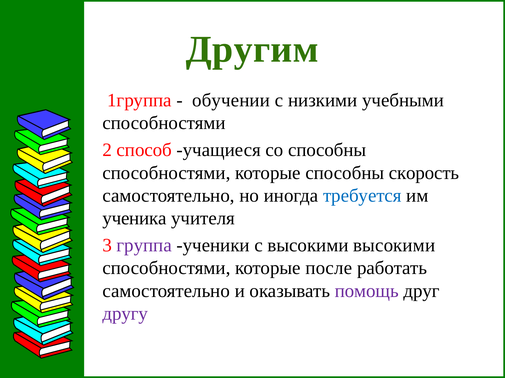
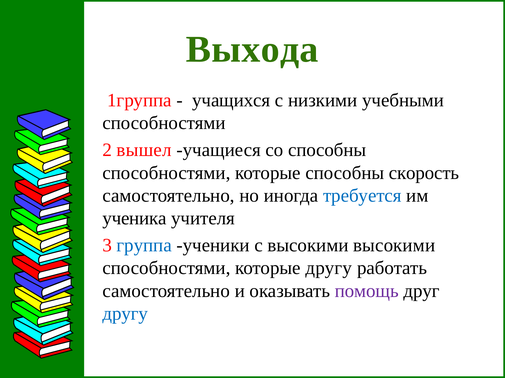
Другим: Другим -> Выхода
обучении: обучении -> учащихся
способ: способ -> вышел
группа colour: purple -> blue
которые после: после -> другу
другу at (125, 314) colour: purple -> blue
